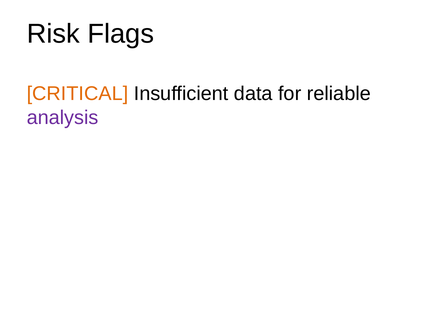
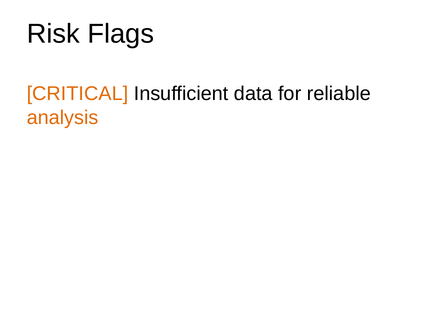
analysis colour: purple -> orange
